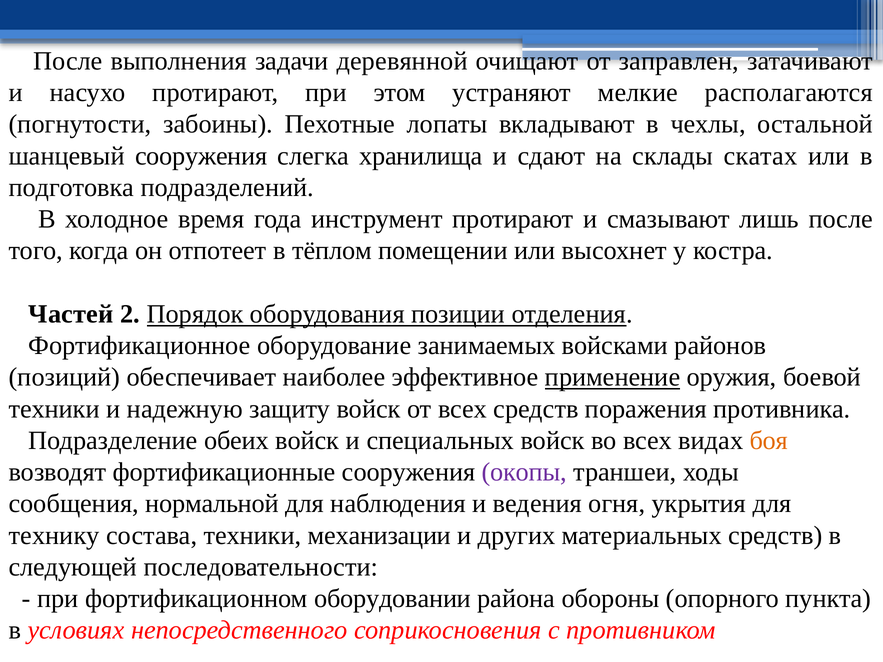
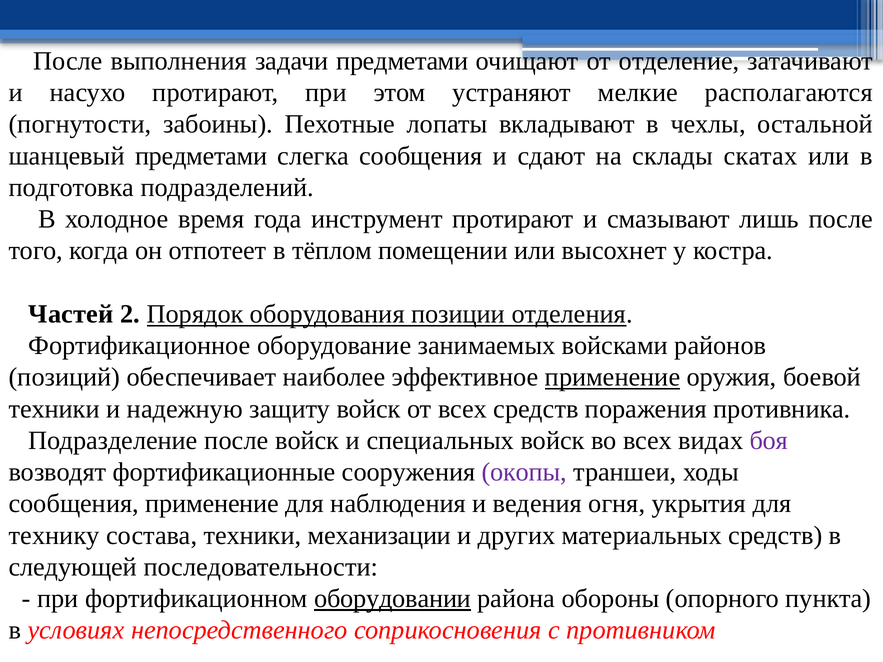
задачи деревянной: деревянной -> предметами
заправлен: заправлен -> отделение
шанцевый сооружения: сооружения -> предметами
слегка хранилища: хранилища -> сообщения
Подразделение обеих: обеих -> после
боя colour: orange -> purple
сообщения нормальной: нормальной -> применение
оборудовании underline: none -> present
